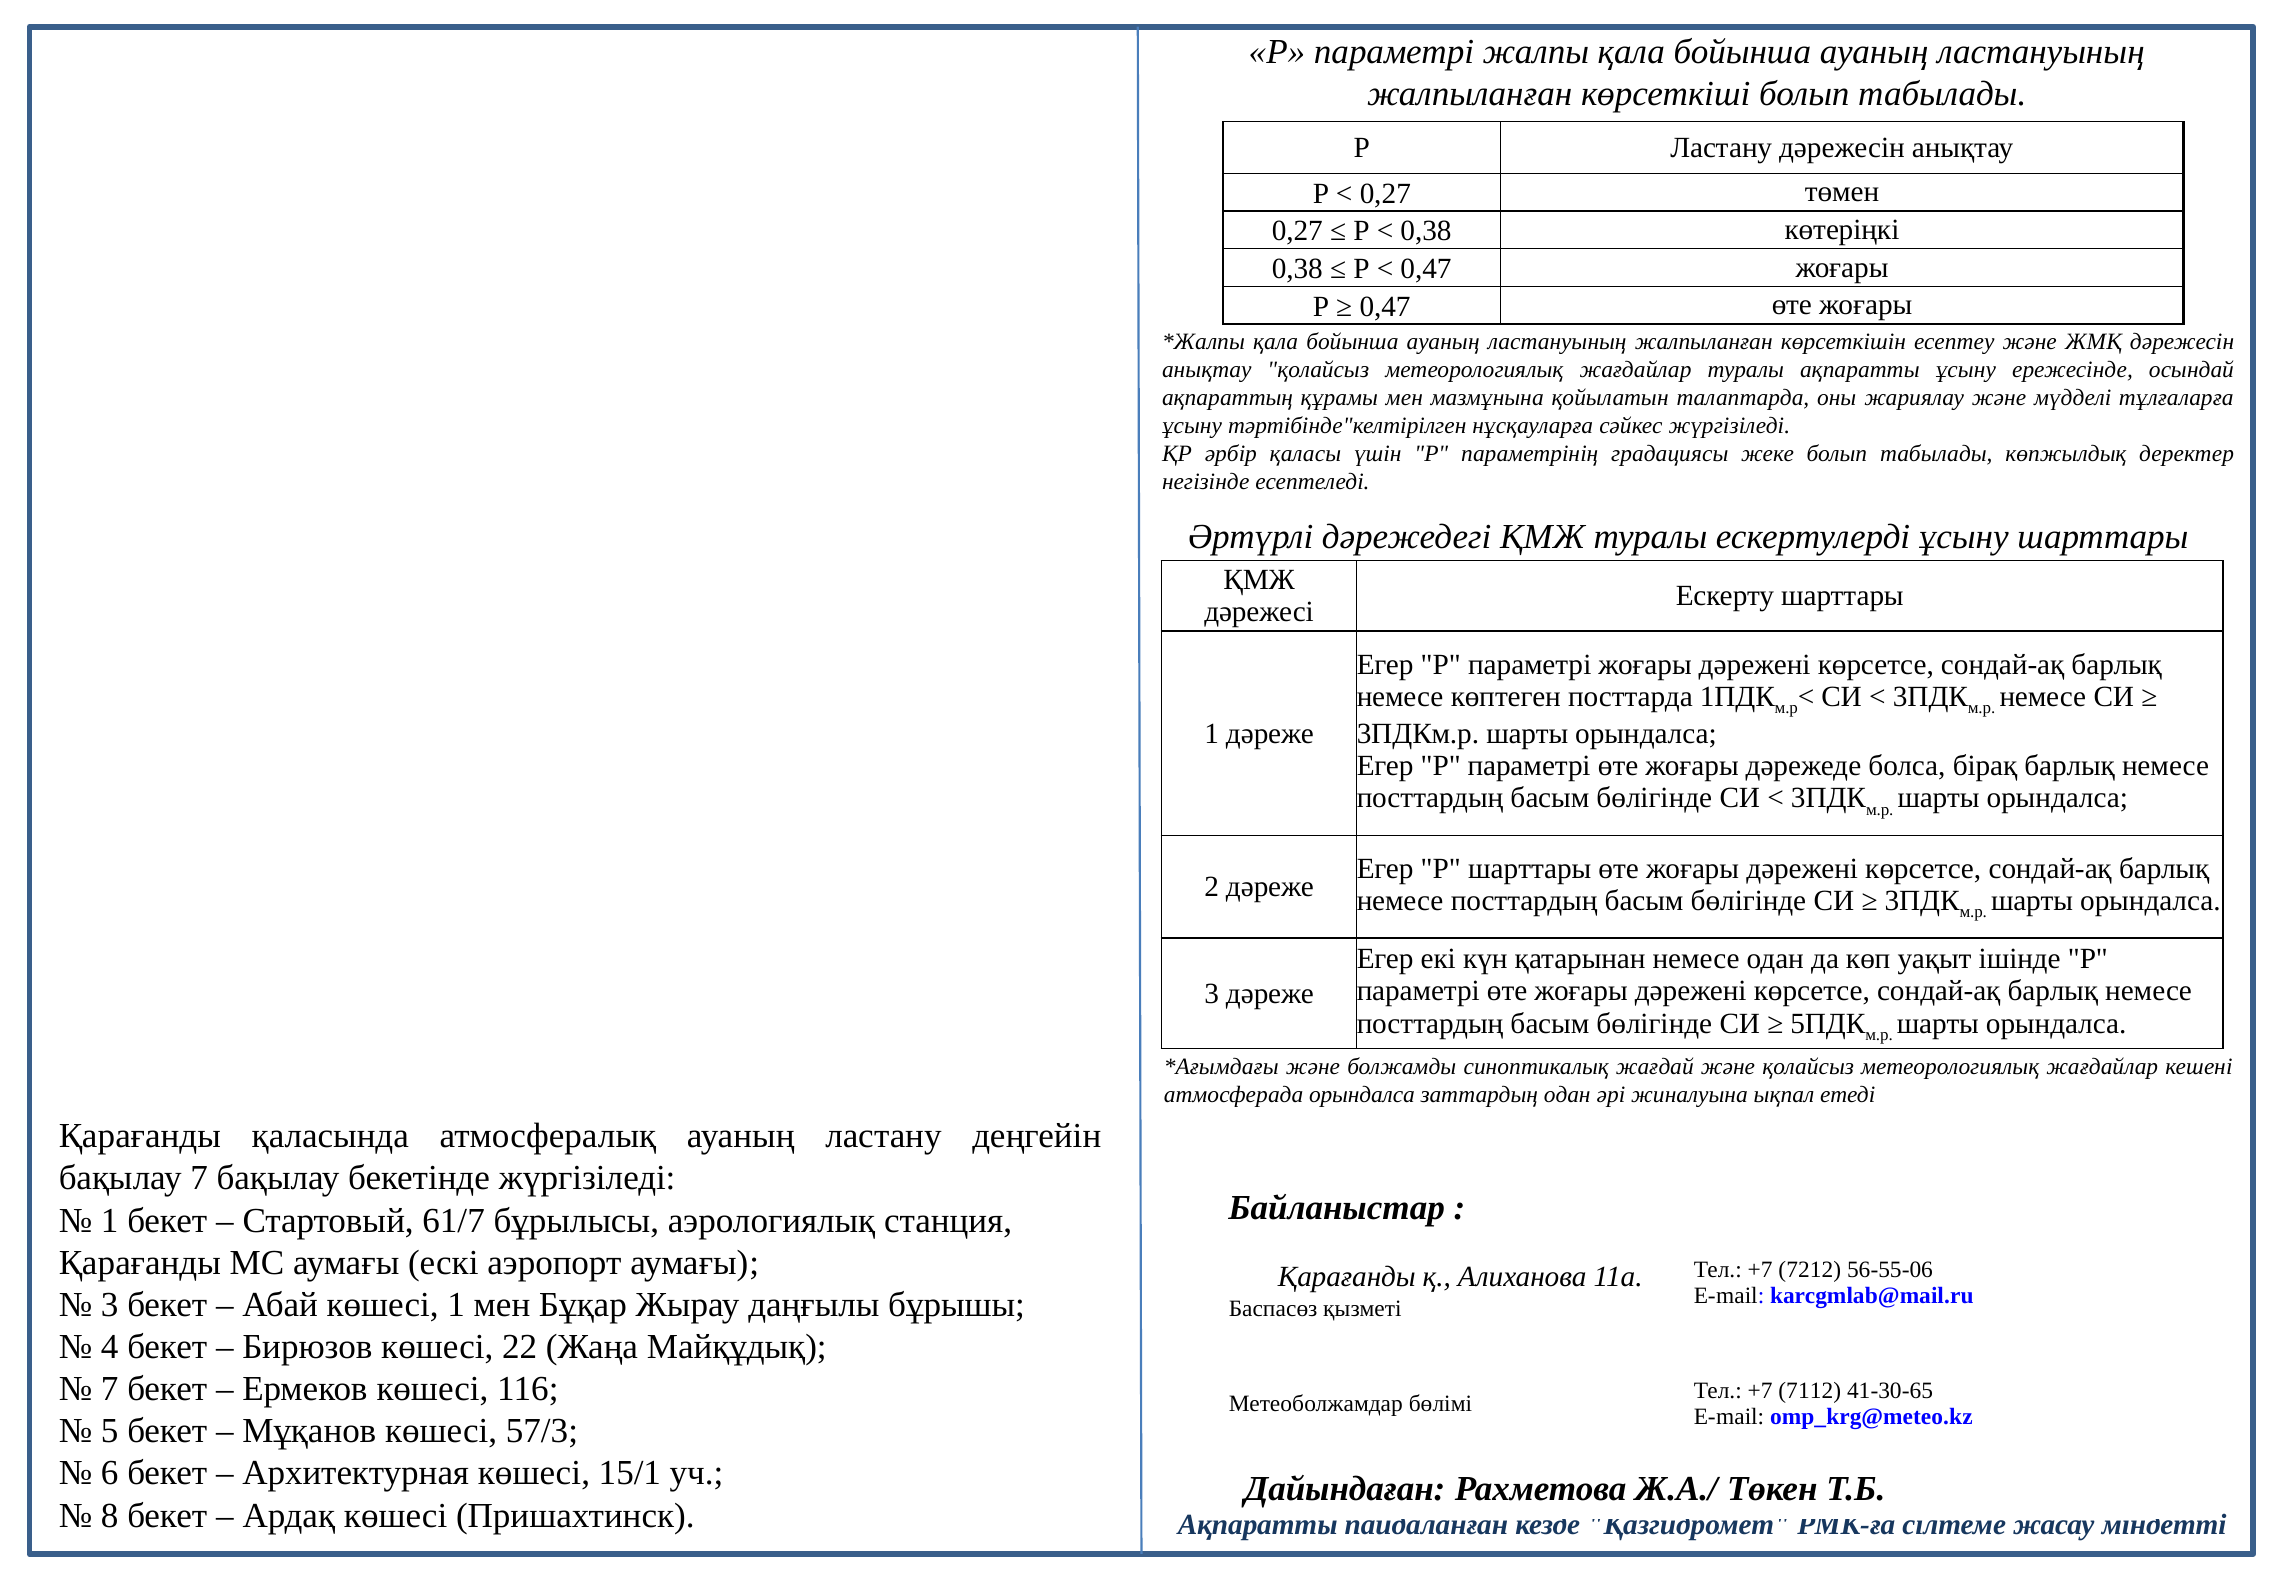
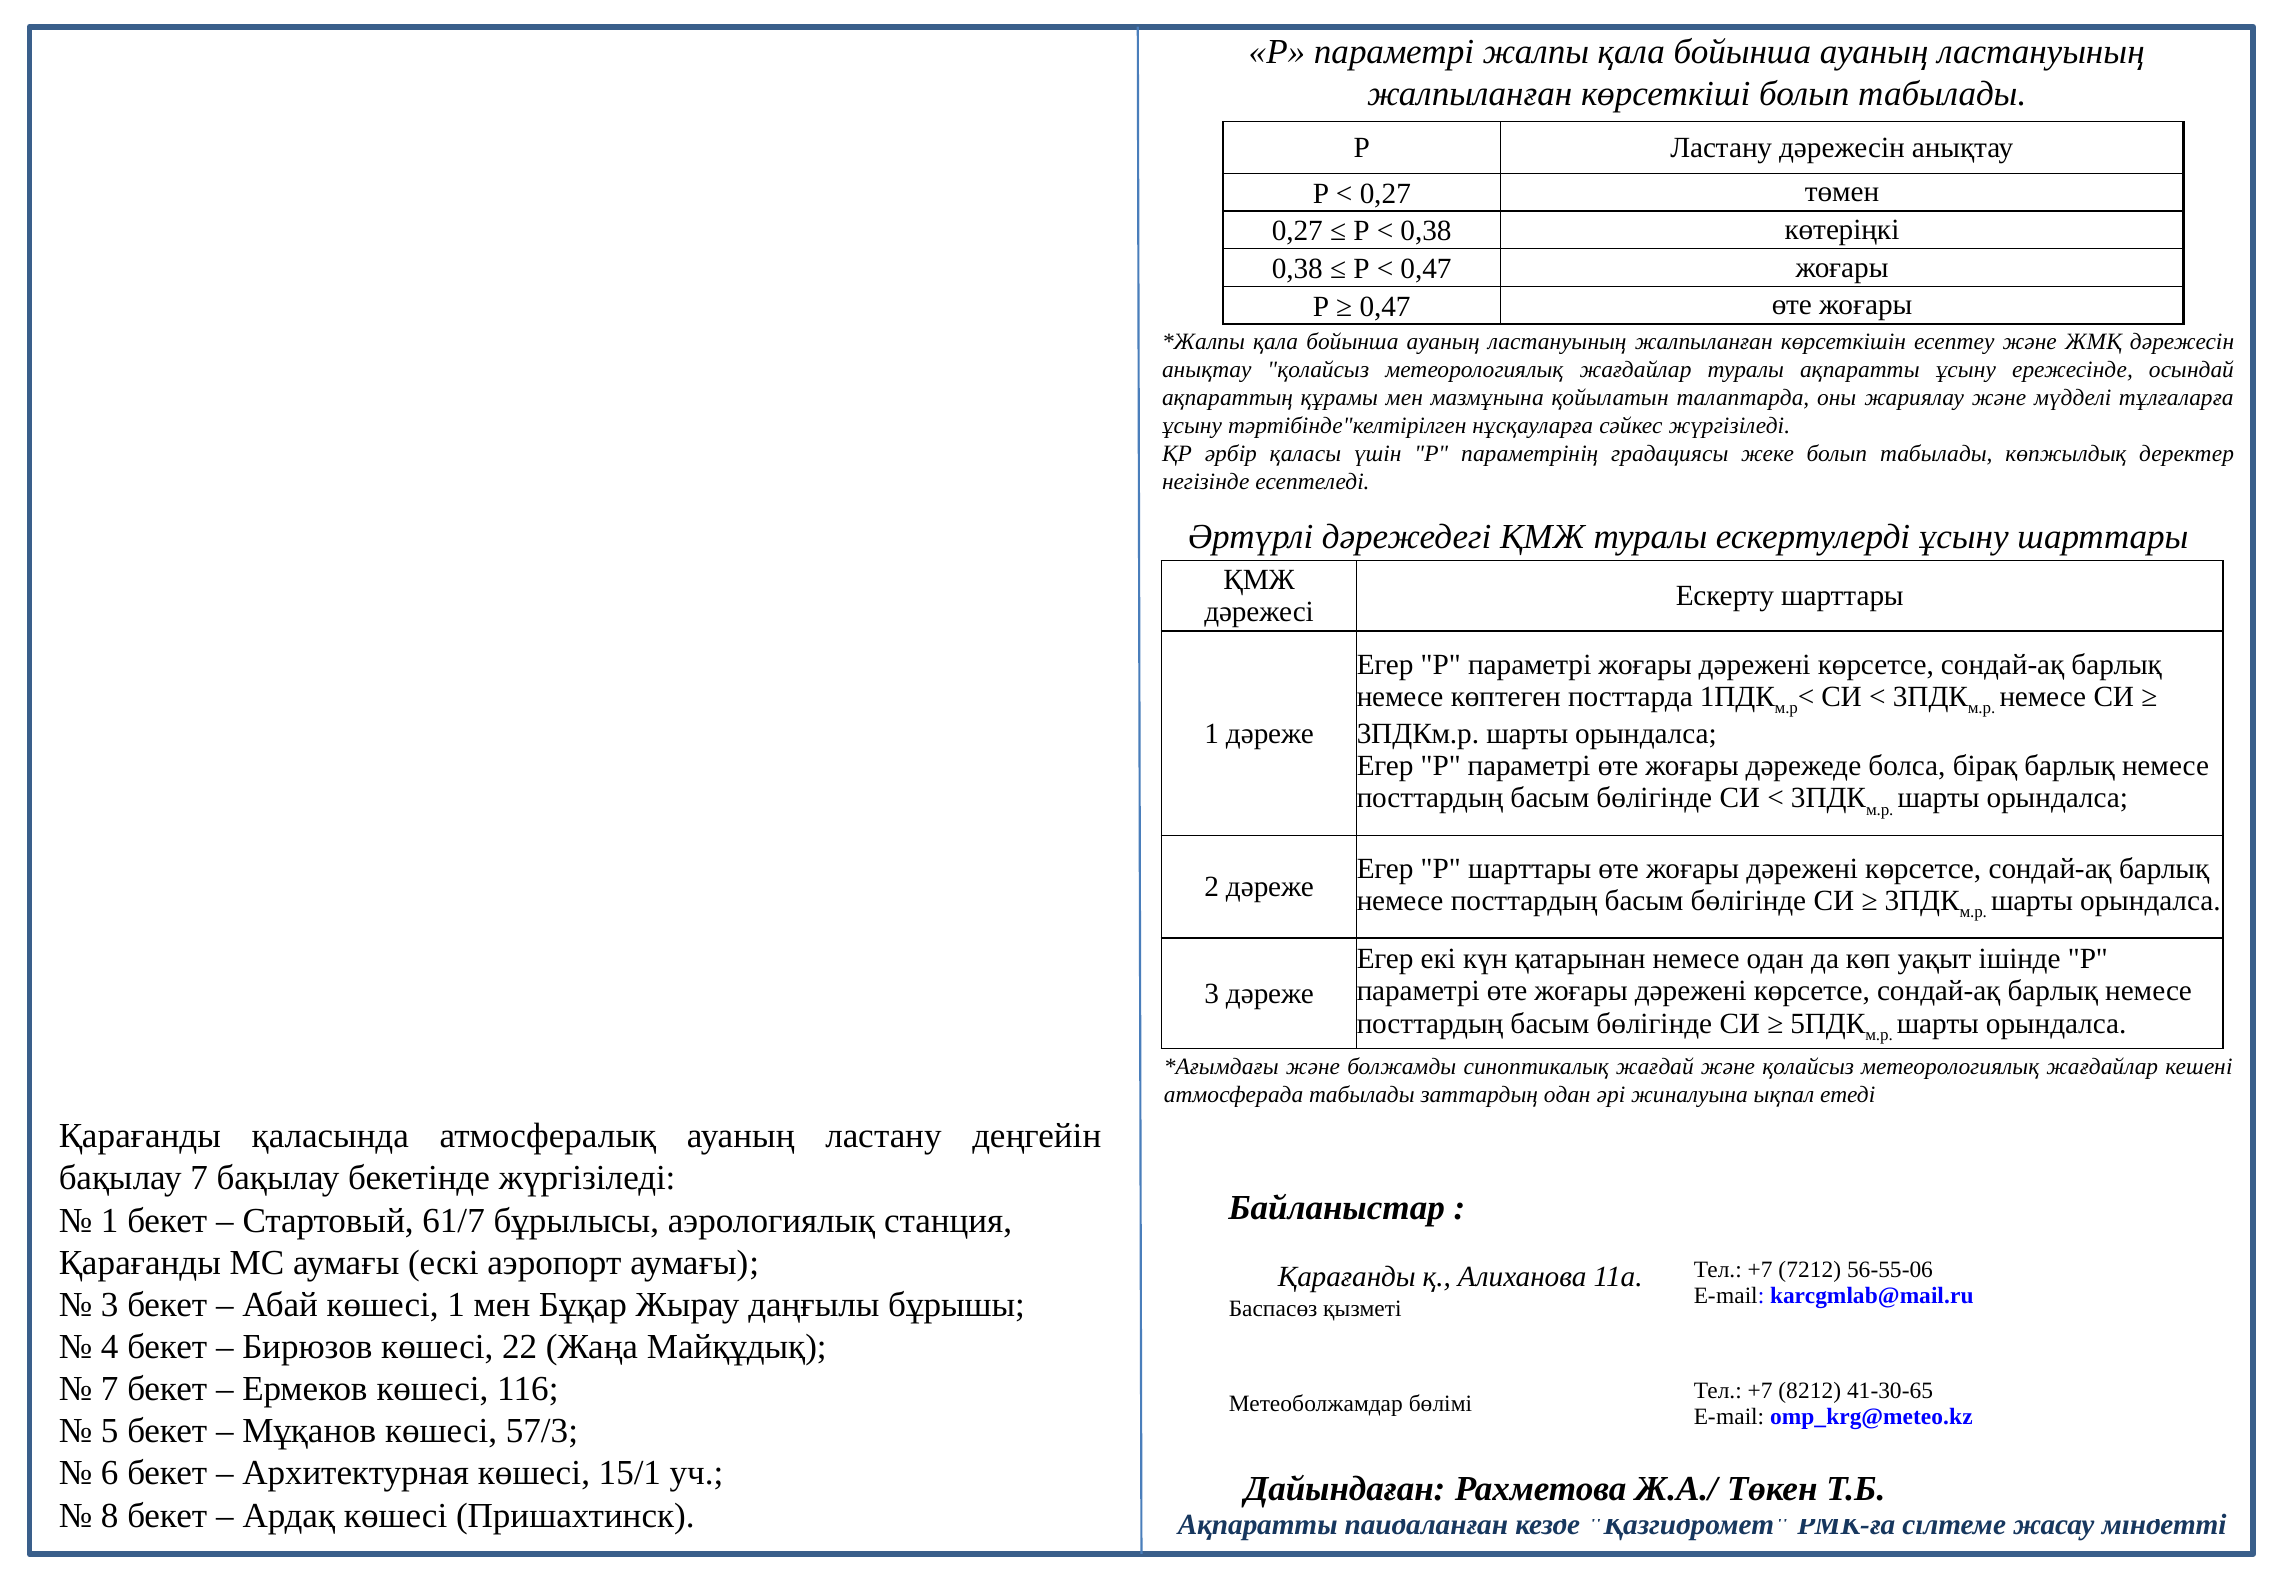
атмосферада орындалса: орындалса -> табылады
7112: 7112 -> 8212
